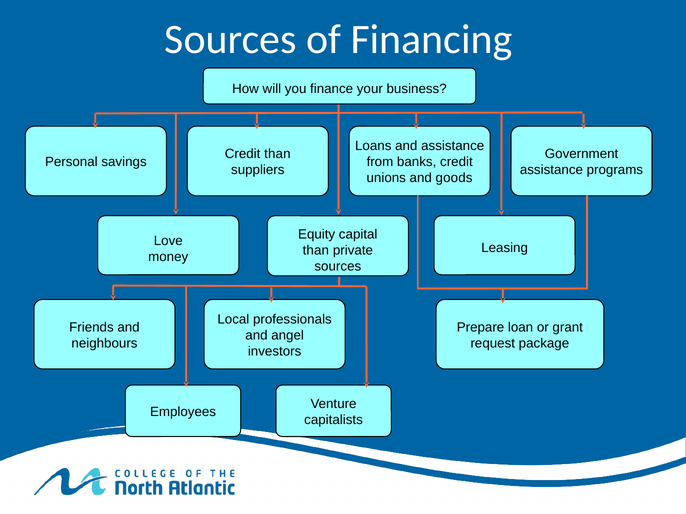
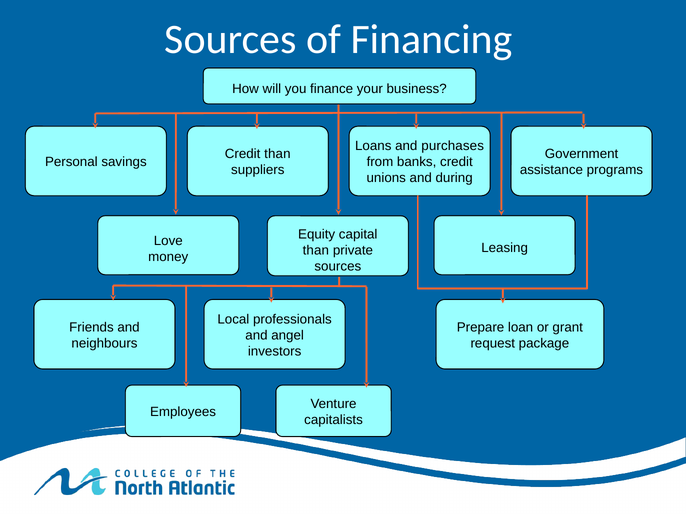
and assistance: assistance -> purchases
goods: goods -> during
